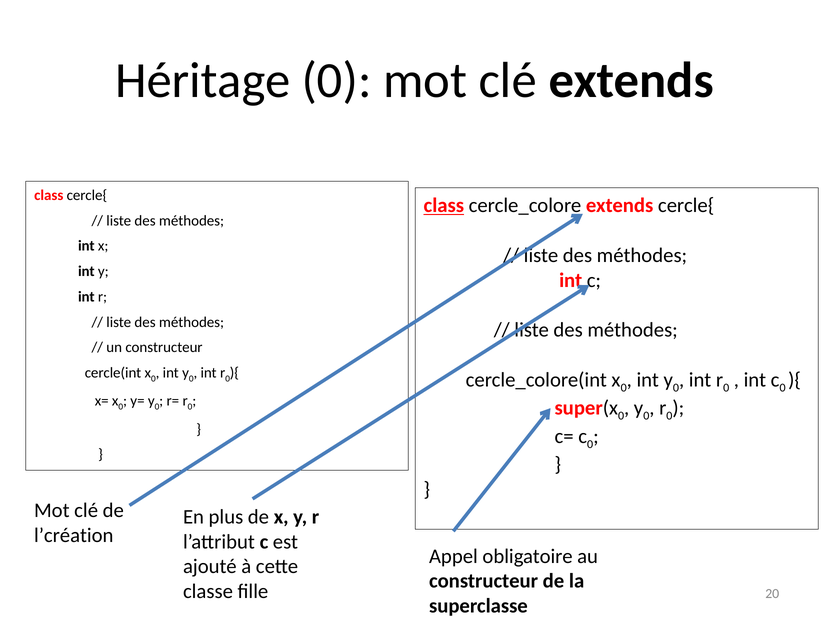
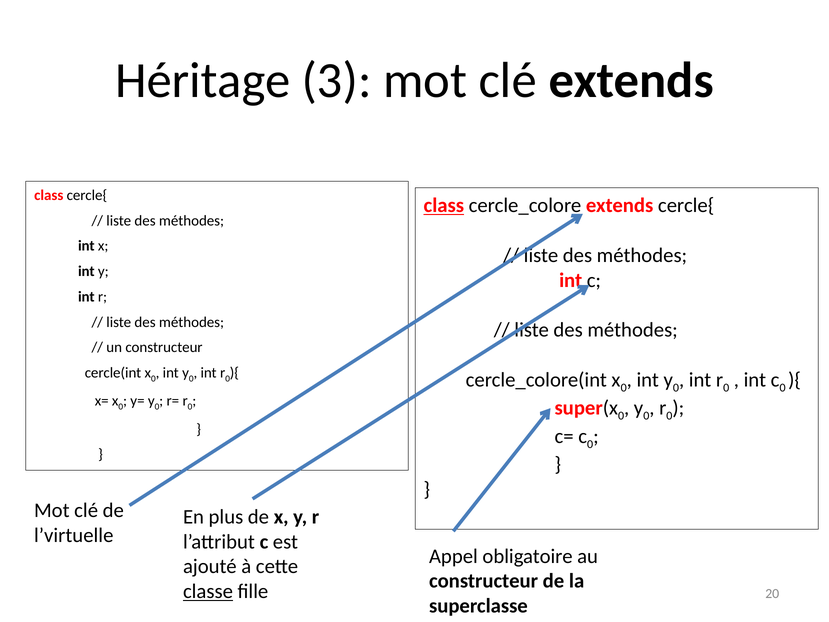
Héritage 0: 0 -> 3
l’création: l’création -> l’virtuelle
classe underline: none -> present
